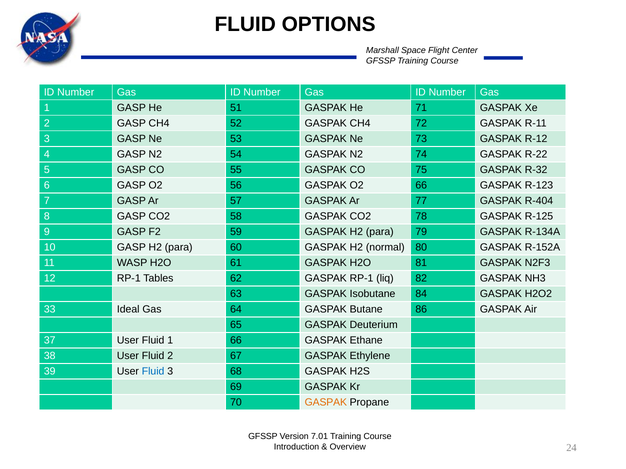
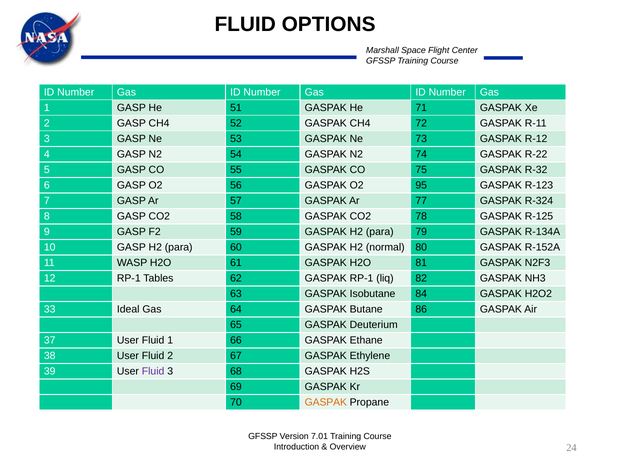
O2 66: 66 -> 95
R-404: R-404 -> R-324
Fluid at (153, 372) colour: blue -> purple
